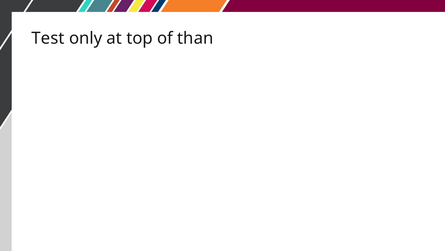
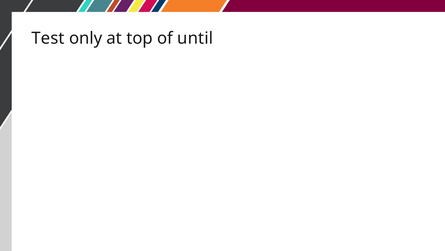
than: than -> until
